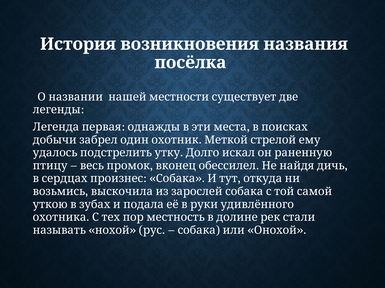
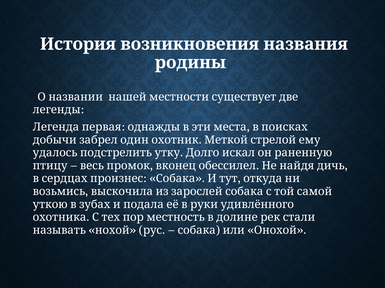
посёлка: посёлка -> родины
